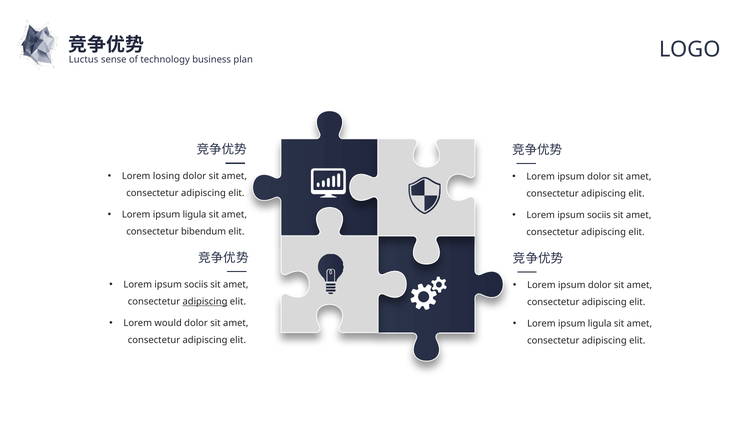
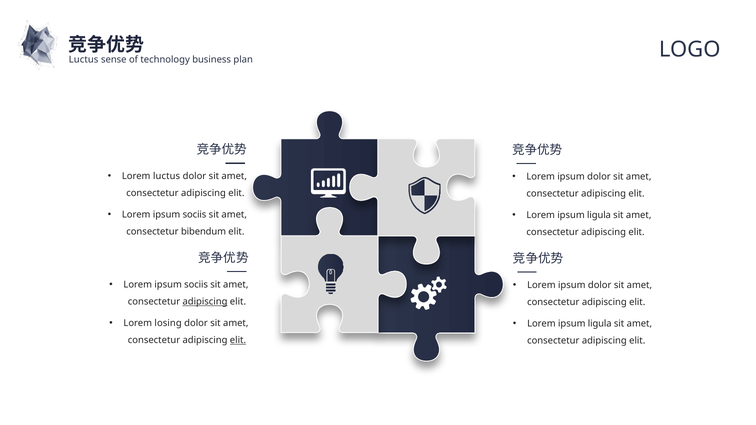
Lorem losing: losing -> luctus
ligula at (195, 215): ligula -> sociis
sociis at (599, 215): sociis -> ligula
would: would -> losing
elit at (238, 340) underline: none -> present
